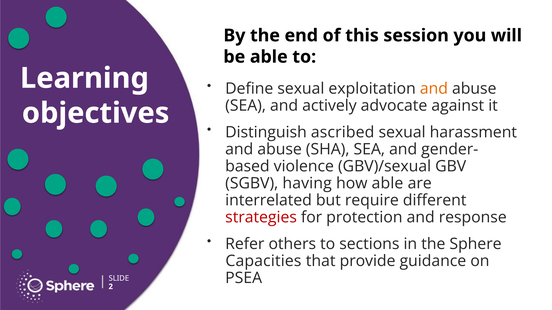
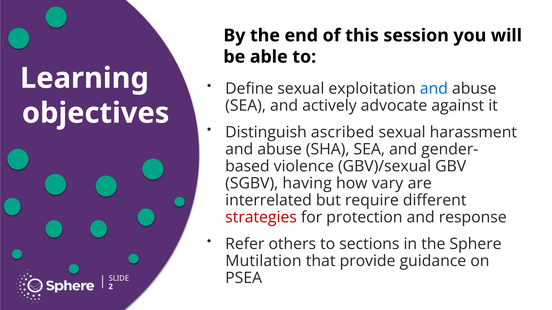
and at (434, 89) colour: orange -> blue
how able: able -> vary
Capacities: Capacities -> Mutilation
